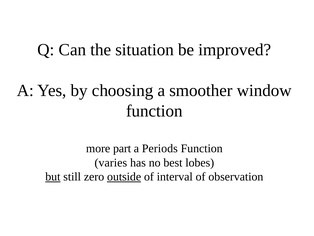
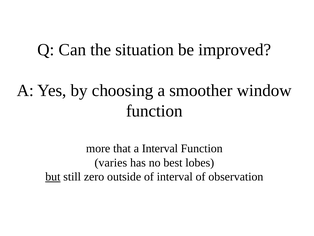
part: part -> that
a Periods: Periods -> Interval
outside underline: present -> none
